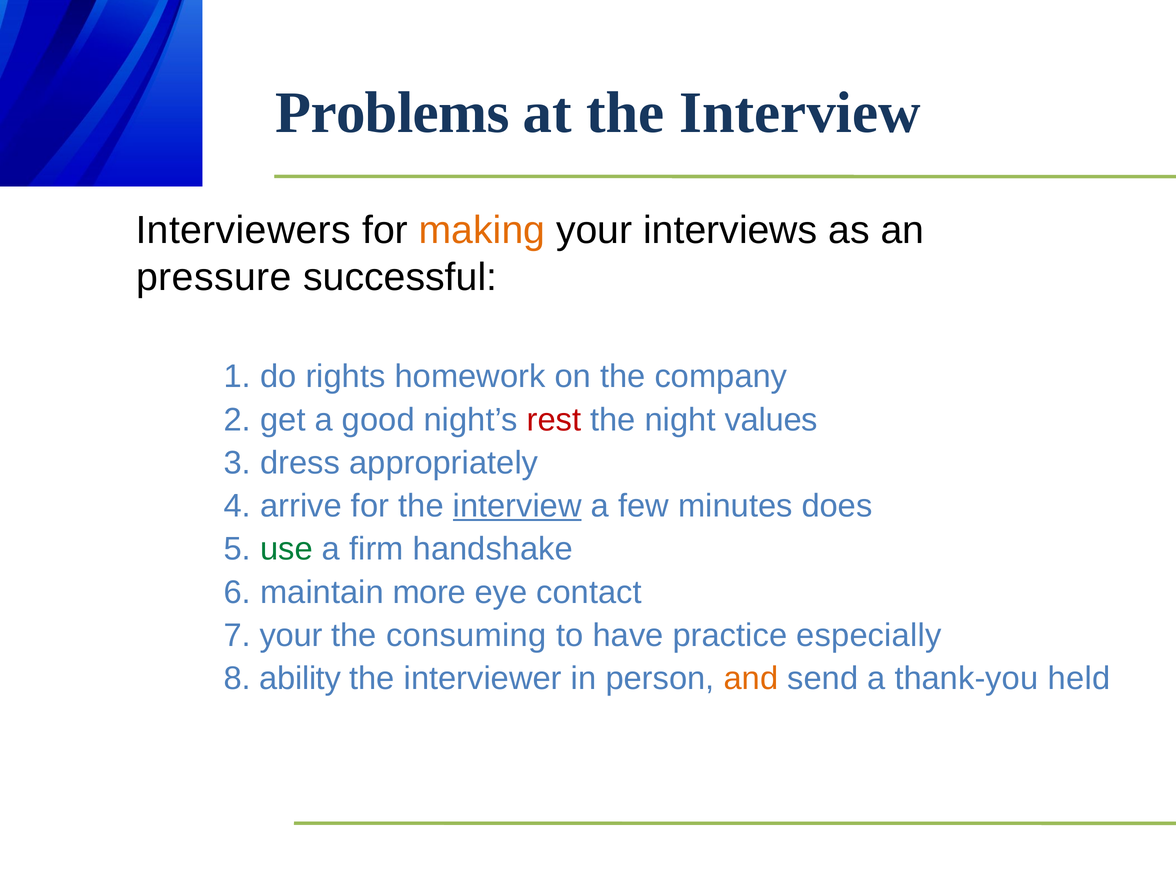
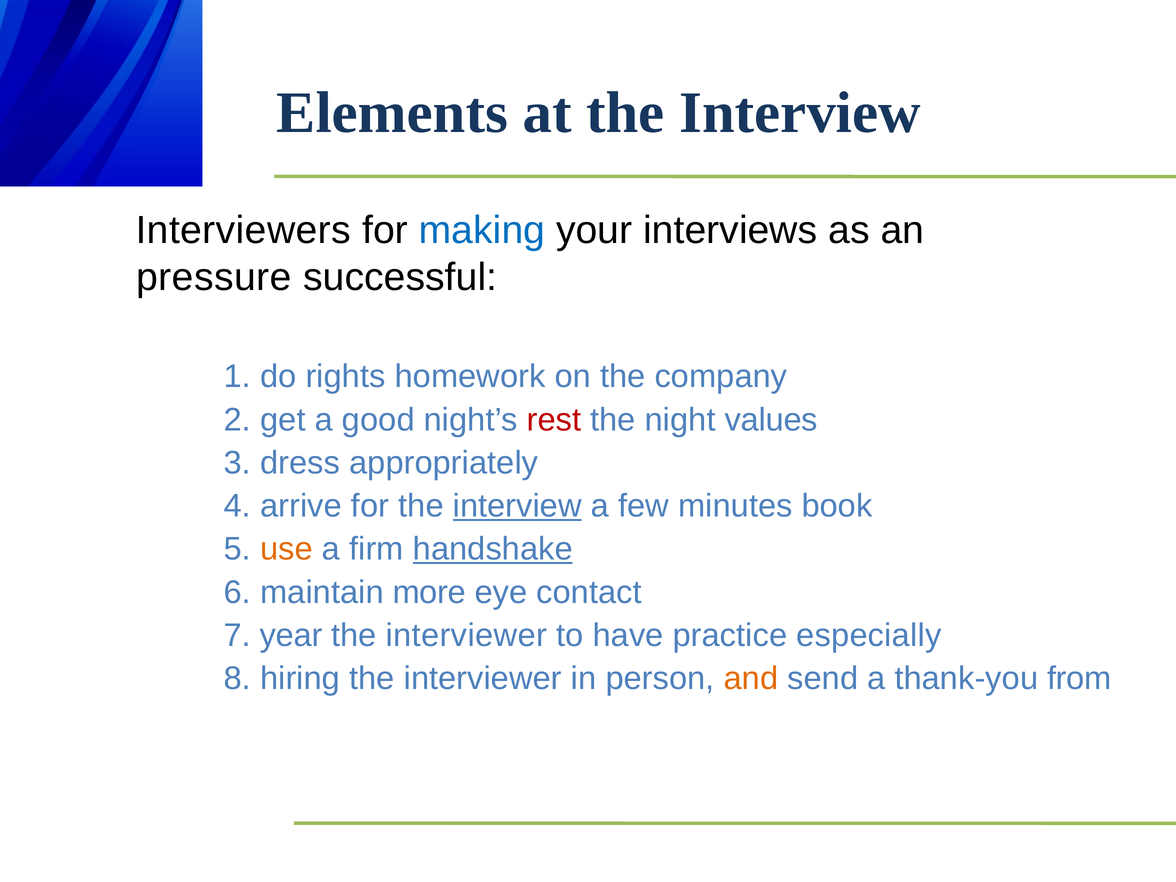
Problems: Problems -> Elements
making colour: orange -> blue
does: does -> book
use colour: green -> orange
handshake underline: none -> present
7 your: your -> year
consuming at (466, 635): consuming -> interviewer
ability: ability -> hiring
held: held -> from
